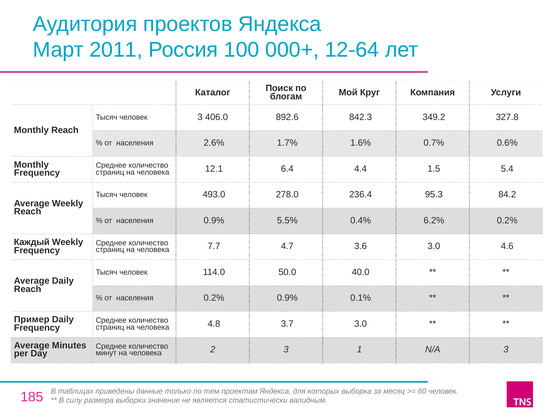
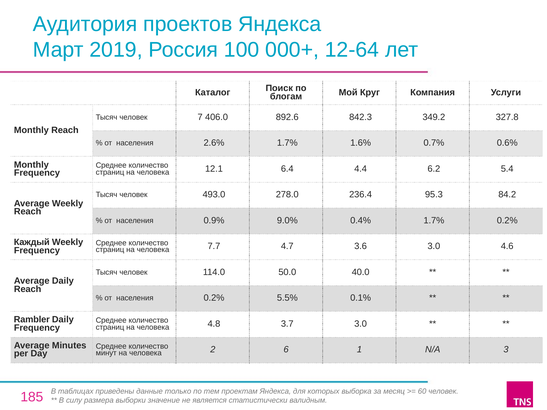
2011: 2011 -> 2019
человек 3: 3 -> 7
1.5: 1.5 -> 6.2
5.5%: 5.5% -> 9.0%
0.4% 6.2%: 6.2% -> 1.7%
0.2% 0.9%: 0.9% -> 5.5%
Пример: Пример -> Rambler
2 3: 3 -> 6
